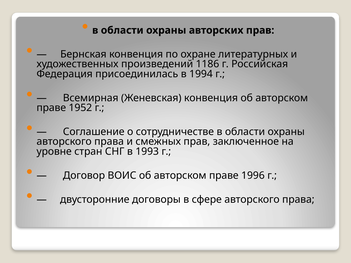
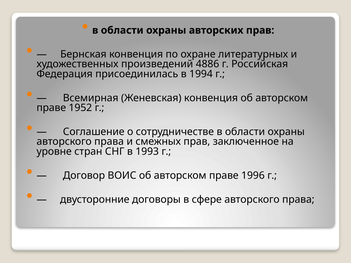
1186: 1186 -> 4886
